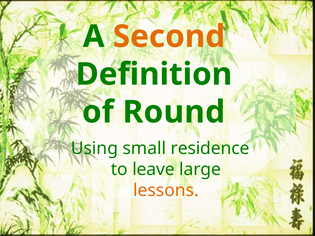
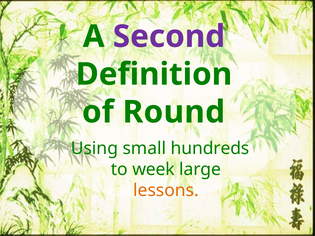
Second colour: orange -> purple
residence: residence -> hundreds
leave: leave -> week
